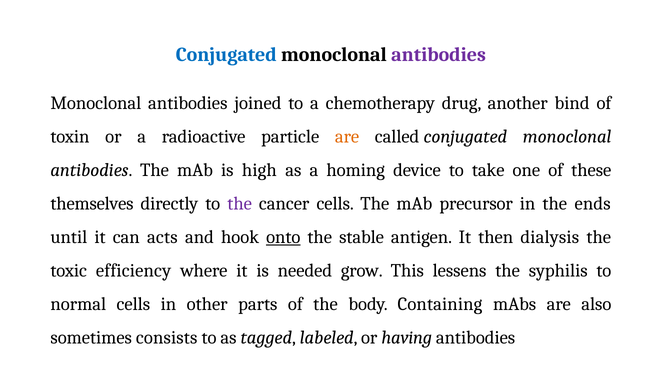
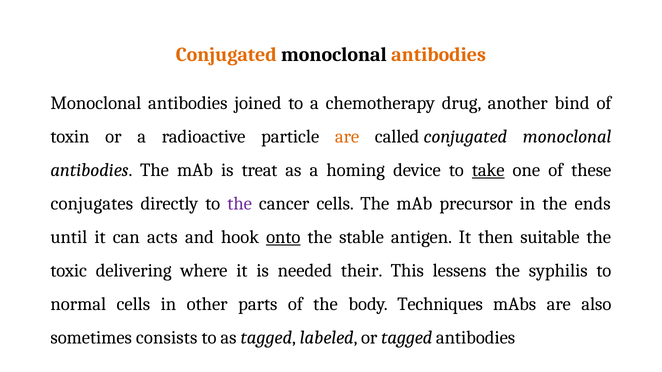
Conjugated at (226, 55) colour: blue -> orange
antibodies at (439, 55) colour: purple -> orange
high: high -> treat
take underline: none -> present
themselves: themselves -> conjugates
dialysis: dialysis -> suitable
efficiency: efficiency -> delivering
grow: grow -> their
Containing: Containing -> Techniques
or having: having -> tagged
